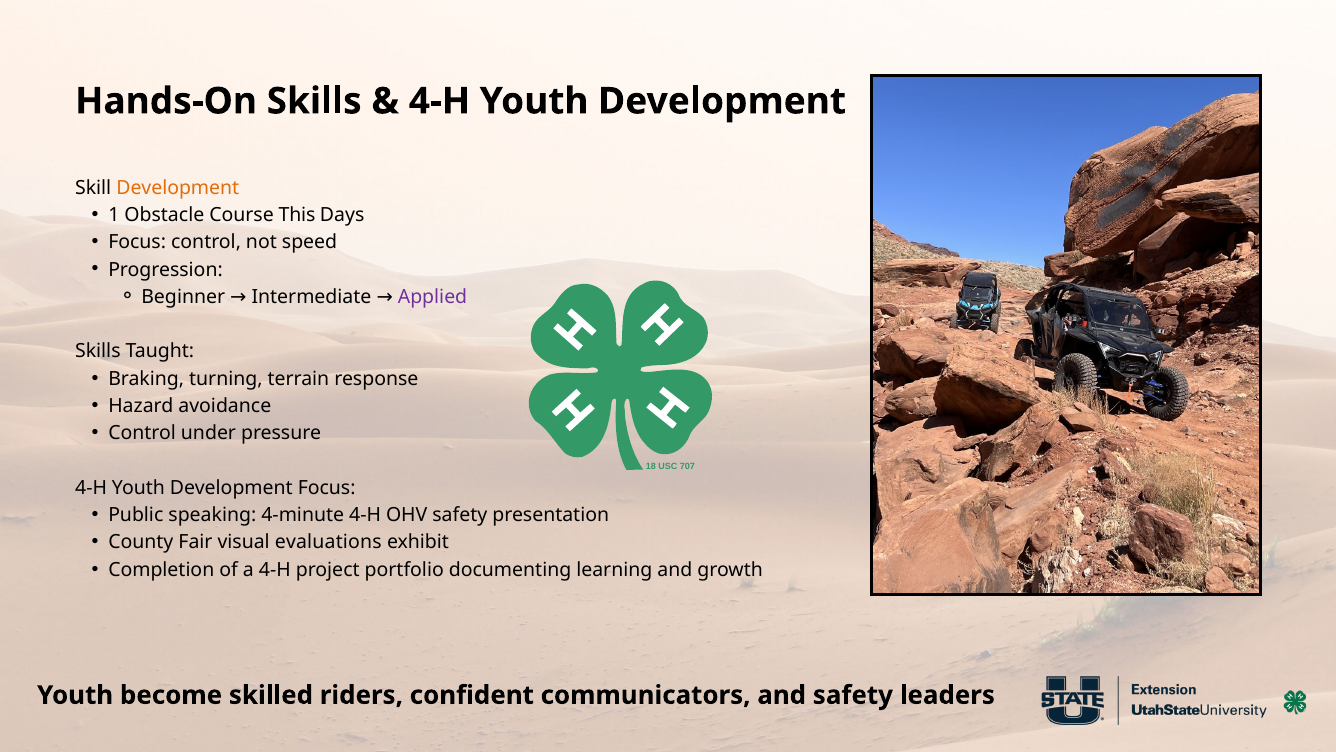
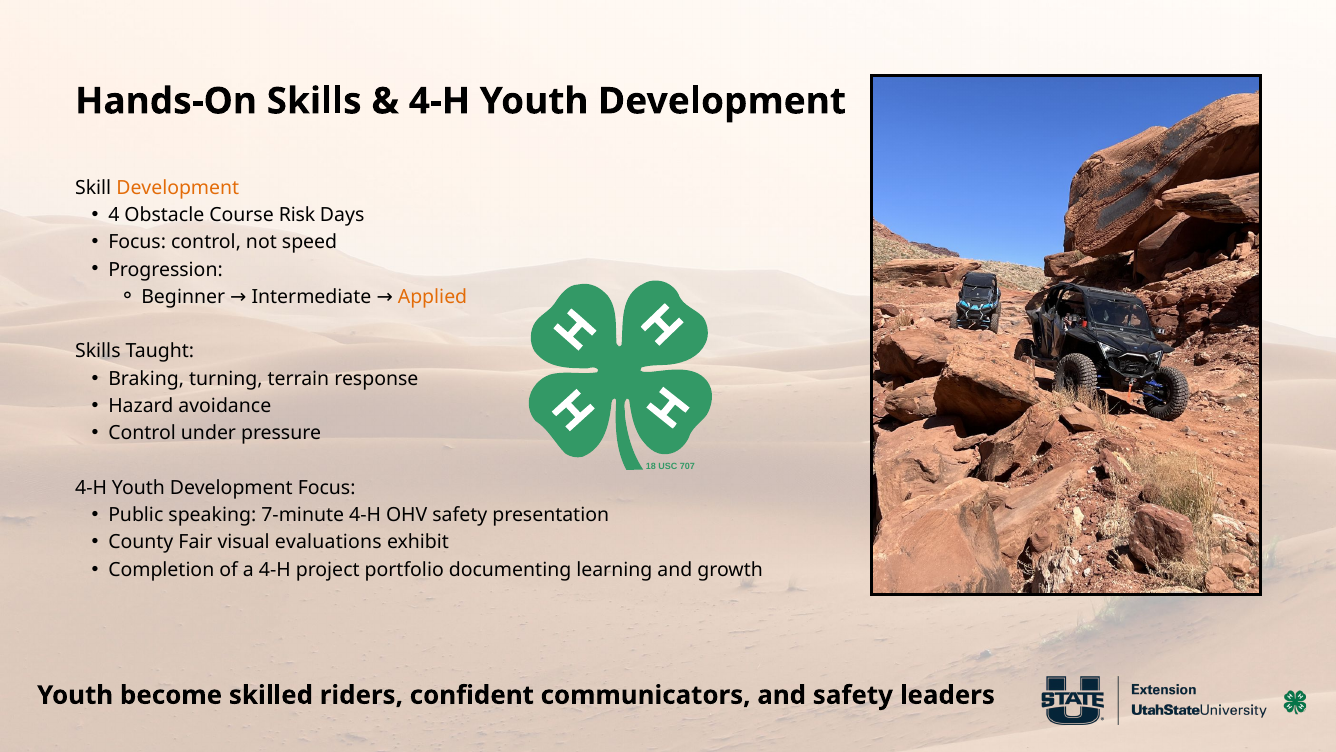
1: 1 -> 4
This: This -> Risk
Applied colour: purple -> orange
4-minute: 4-minute -> 7-minute
